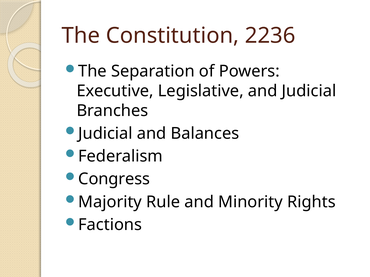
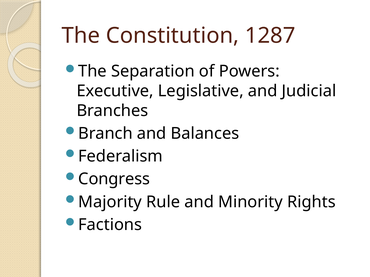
2236: 2236 -> 1287
Judicial at (105, 134): Judicial -> Branch
